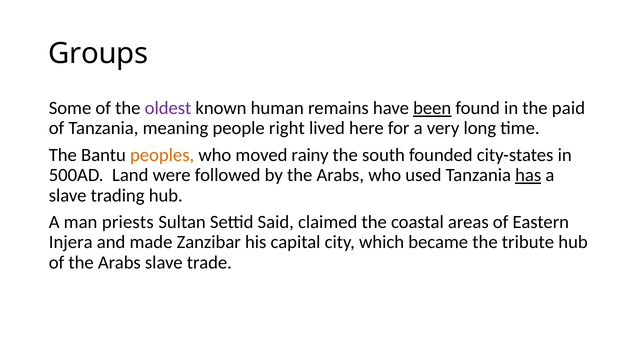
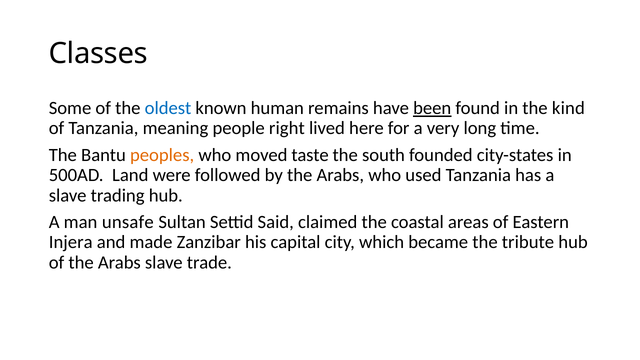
Groups: Groups -> Classes
oldest colour: purple -> blue
paid: paid -> kind
rainy: rainy -> taste
has underline: present -> none
priests: priests -> unsafe
